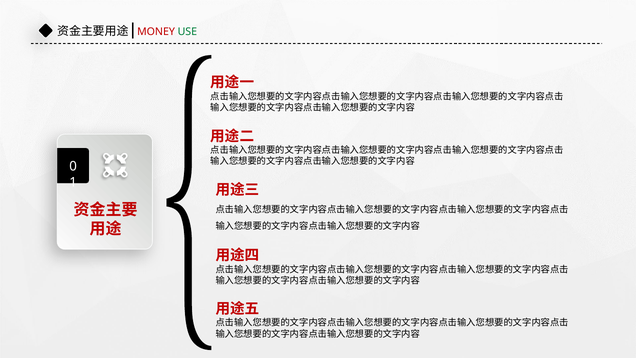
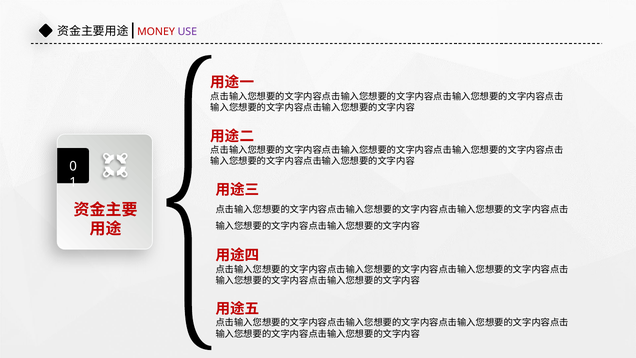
USE colour: green -> purple
